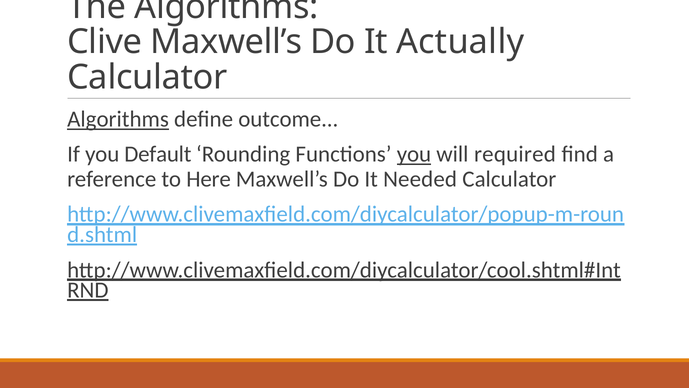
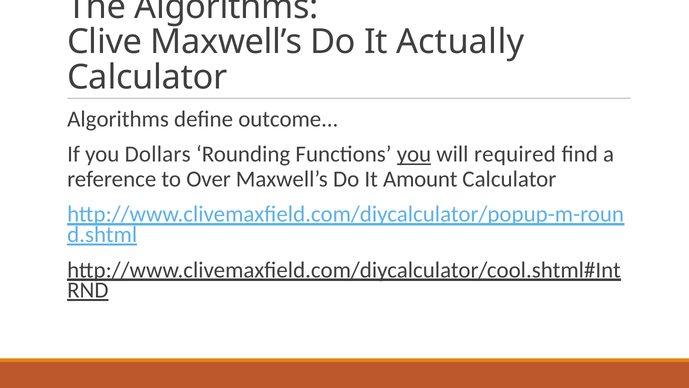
Algorithms at (118, 119) underline: present -> none
Default: Default -> Dollars
Here: Here -> Over
Needed: Needed -> Amount
